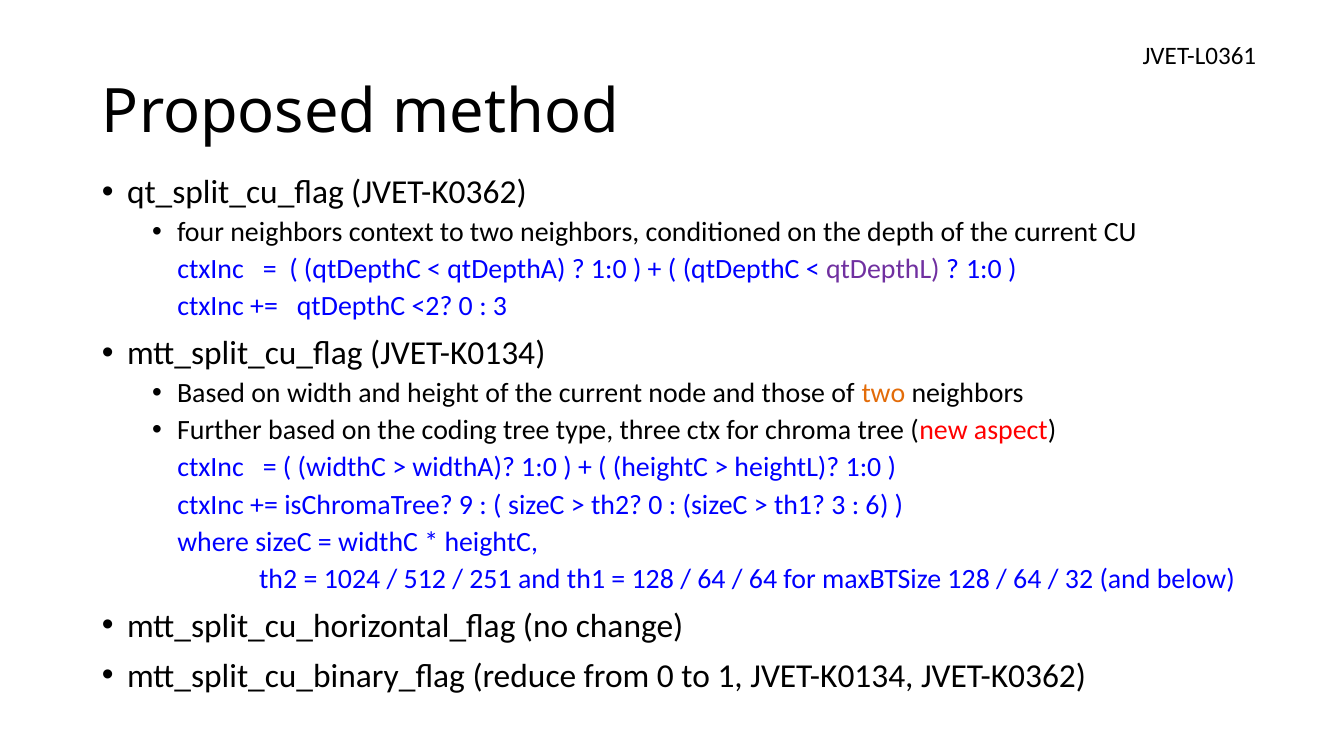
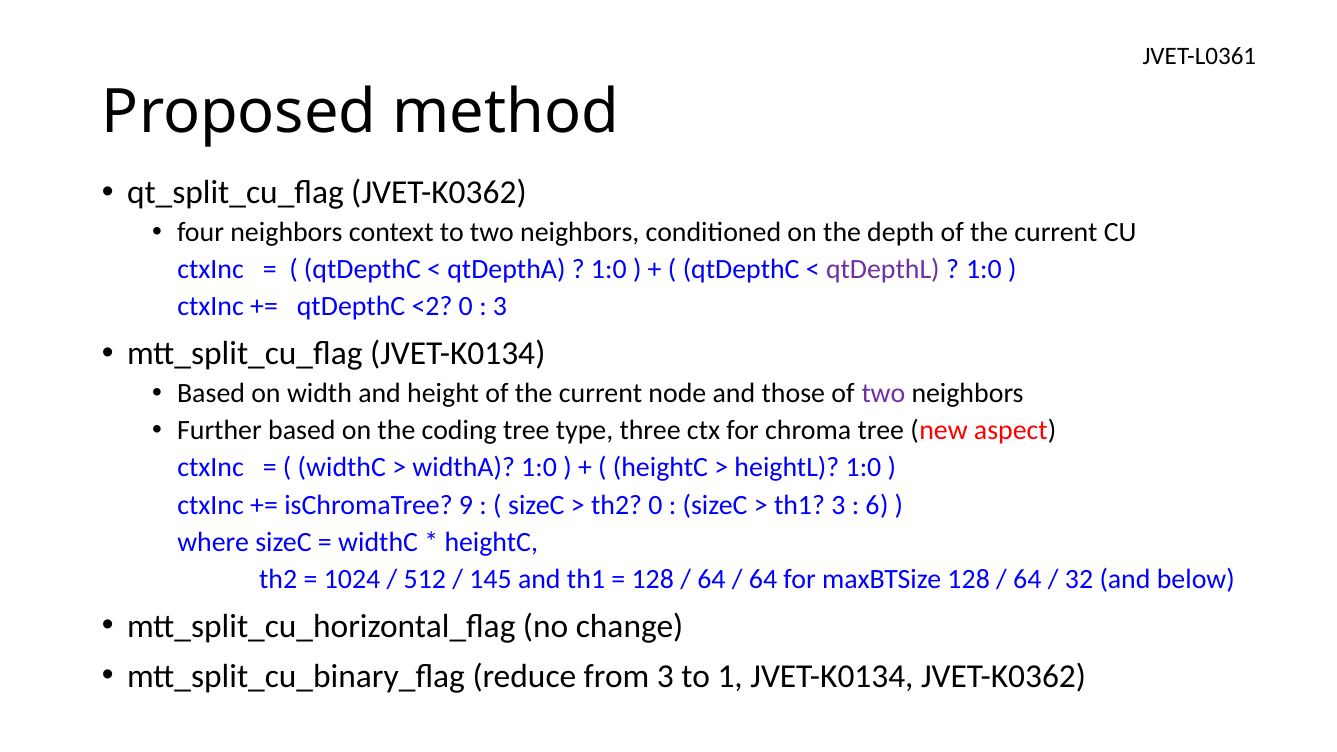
two at (883, 394) colour: orange -> purple
251: 251 -> 145
from 0: 0 -> 3
